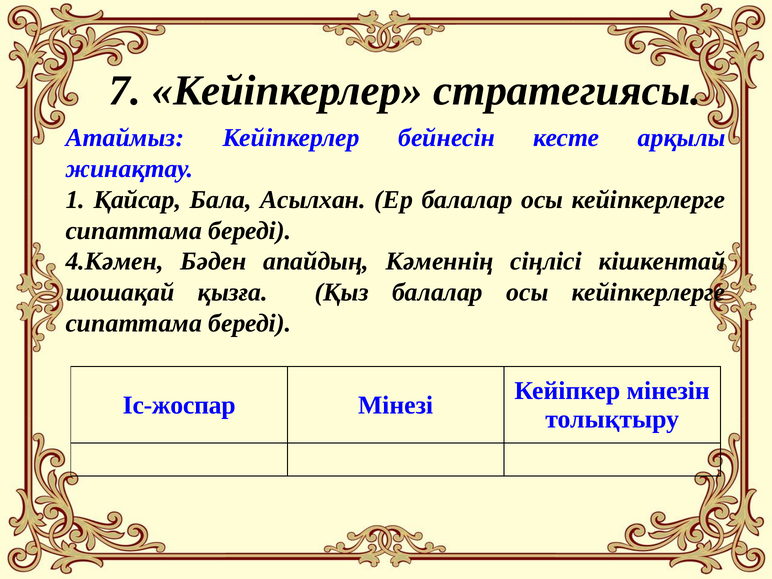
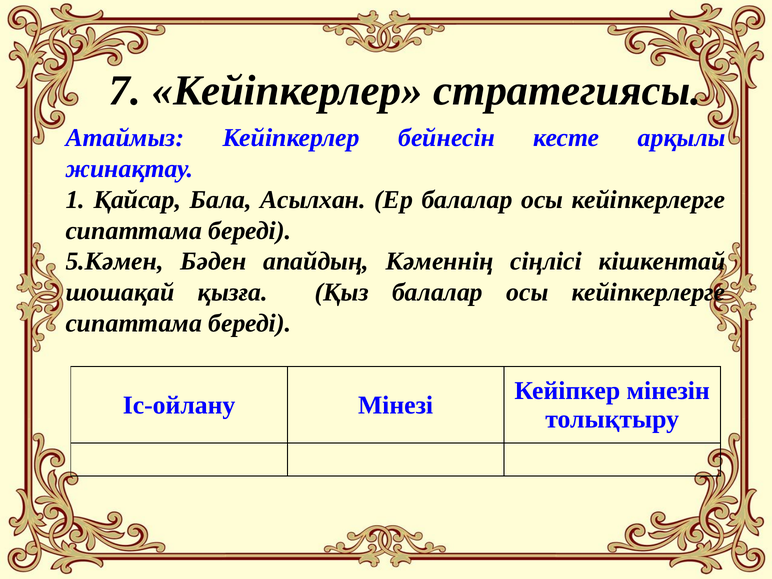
4.Кәмен: 4.Кәмен -> 5.Кәмен
Іс-жоспар: Іс-жоспар -> Іс-ойлану
